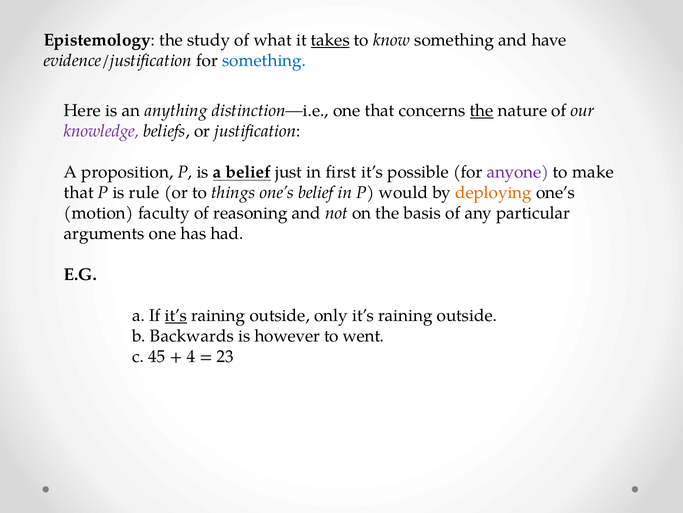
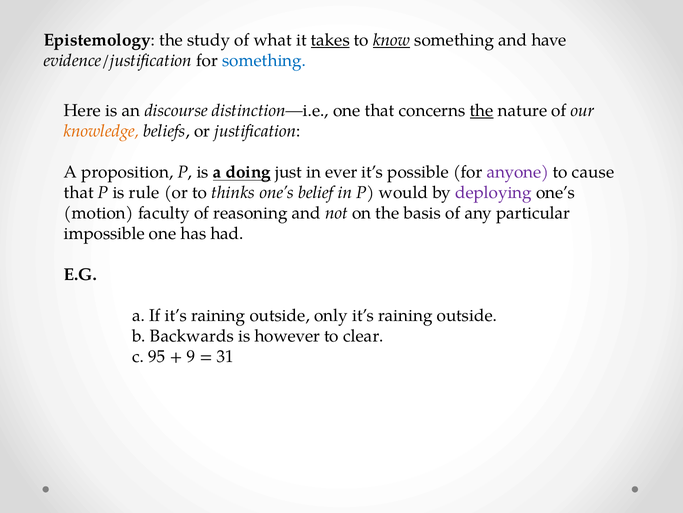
know underline: none -> present
anything: anything -> discourse
knowledge colour: purple -> orange
a belief: belief -> doing
first: first -> ever
make: make -> cause
things: things -> thinks
deploying colour: orange -> purple
arguments: arguments -> impossible
it’s at (176, 315) underline: present -> none
went: went -> clear
45: 45 -> 95
4: 4 -> 9
23: 23 -> 31
